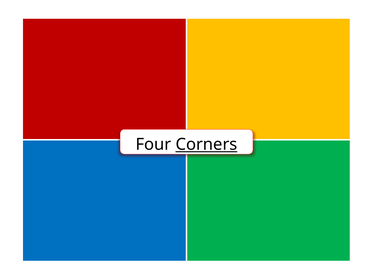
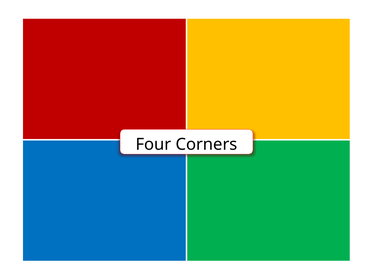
Corners underline: present -> none
